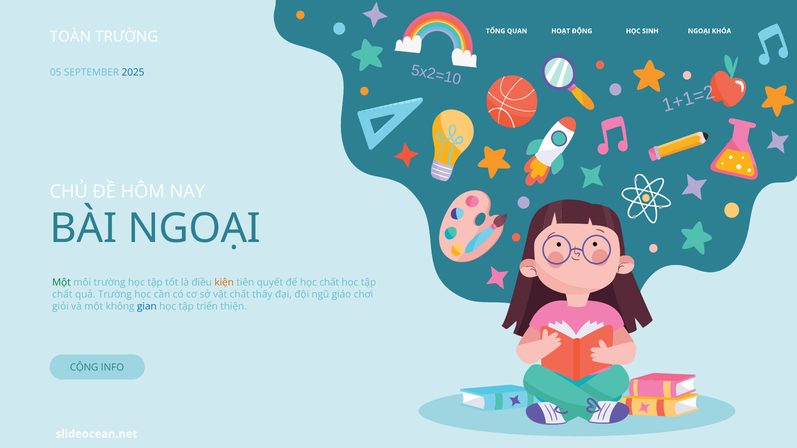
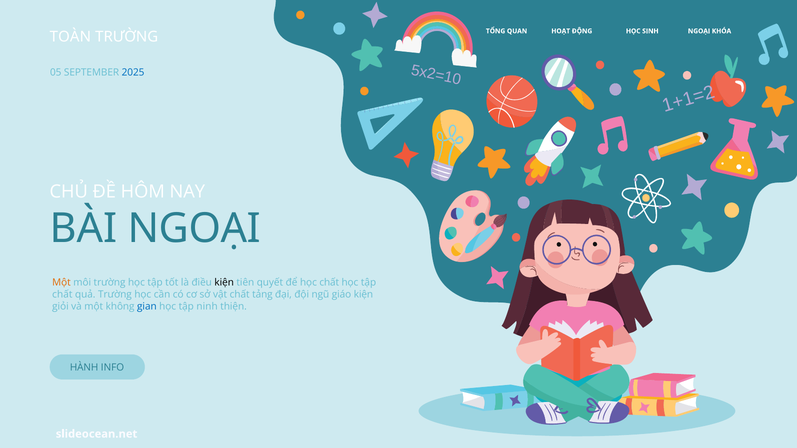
Một at (61, 283) colour: green -> orange
kiện at (224, 283) colour: orange -> black
thấy: thấy -> tảng
giáo chơi: chơi -> kiện
triển: triển -> ninh
CỘNG: CỘNG -> HÀNH
